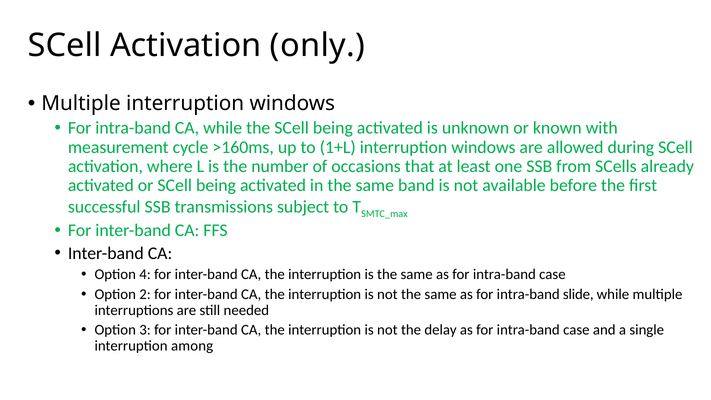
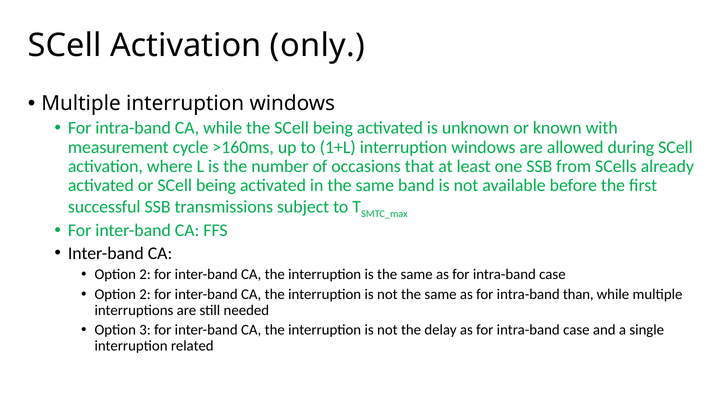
4 at (145, 275): 4 -> 2
slide: slide -> than
among: among -> related
